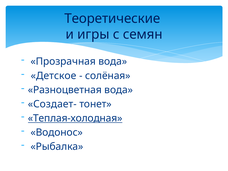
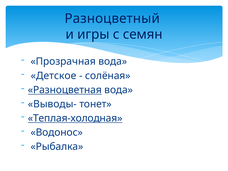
Теоретические: Теоретические -> Разноцветный
Разноцветная underline: none -> present
Создает-: Создает- -> Выводы-
